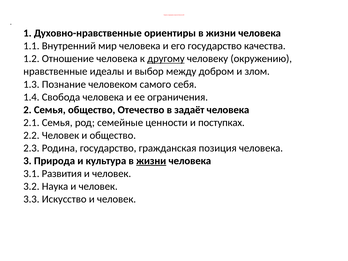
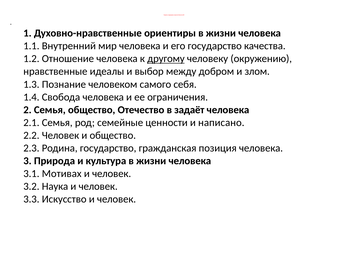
поступках: поступках -> написано
жизни at (151, 161) underline: present -> none
Развития: Развития -> Мотивах
